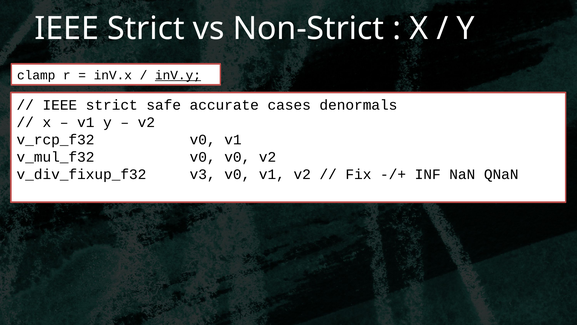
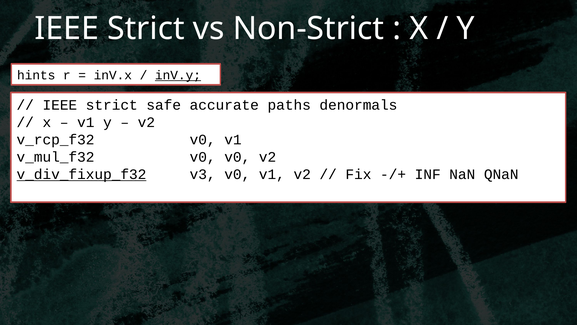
clamp: clamp -> hints
cases: cases -> paths
v_div_fixup_f32 underline: none -> present
